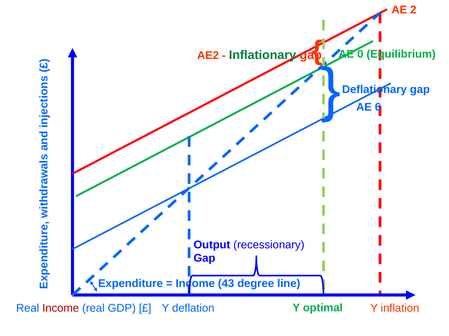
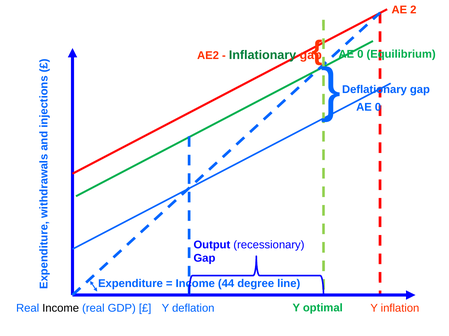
6 at (378, 107): 6 -> 0
43: 43 -> 44
Income at (61, 309) colour: red -> black
